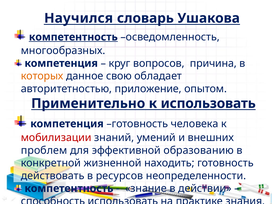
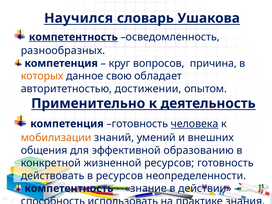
многообразных: многообразных -> разнообразных
приложение: приложение -> достижении
к использовать: использовать -> деятельность
человека underline: none -> present
мобилизации colour: red -> orange
проблем: проблем -> общения
жизненной находить: находить -> ресурсов
